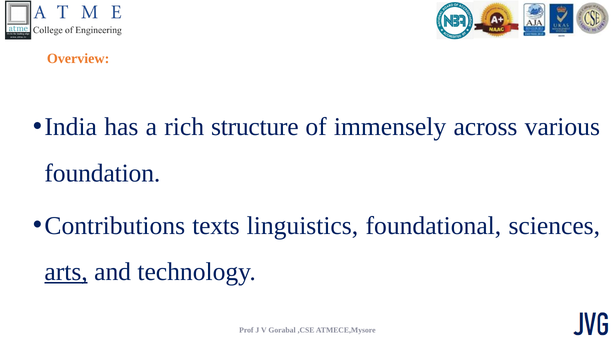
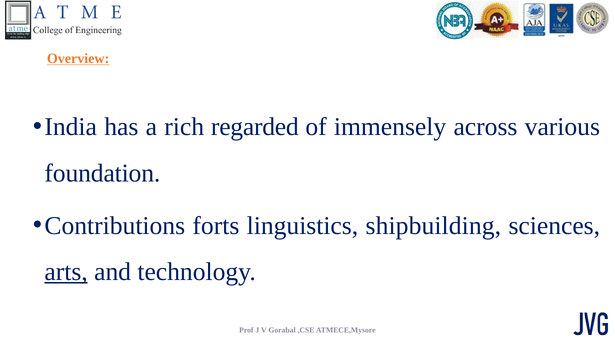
Overview underline: none -> present
structure: structure -> regarded
texts: texts -> forts
foundational: foundational -> shipbuilding
